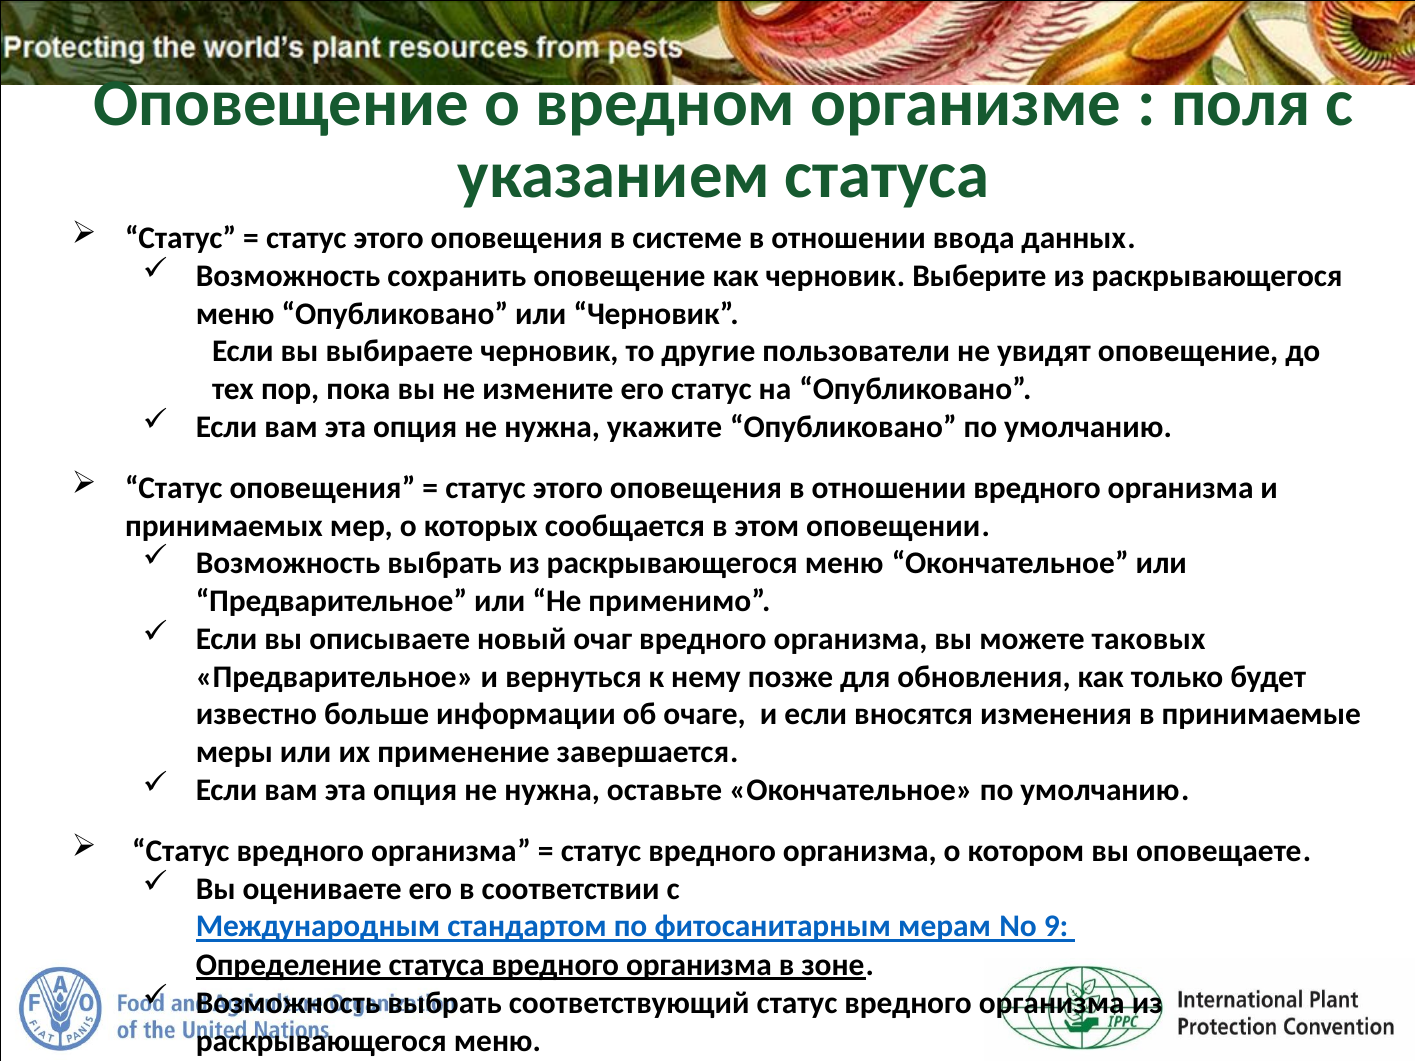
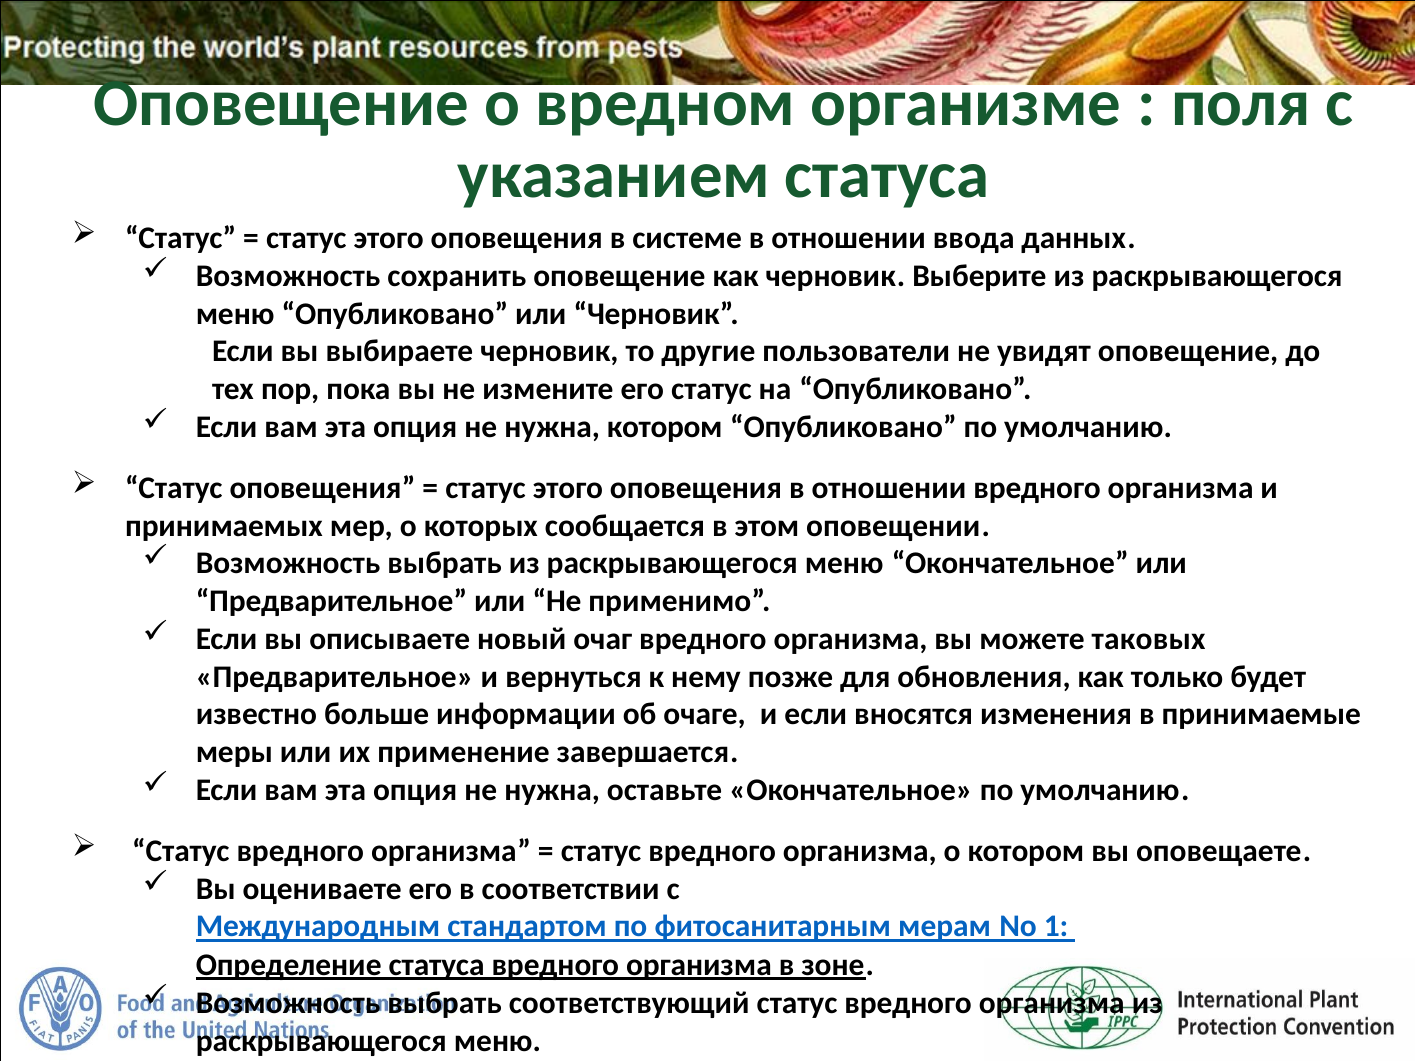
нужна укажите: укажите -> котором
9: 9 -> 1
